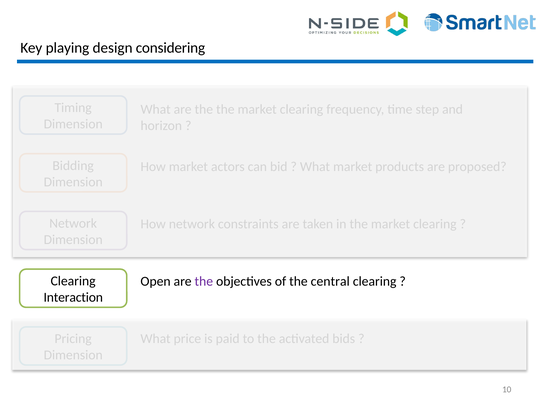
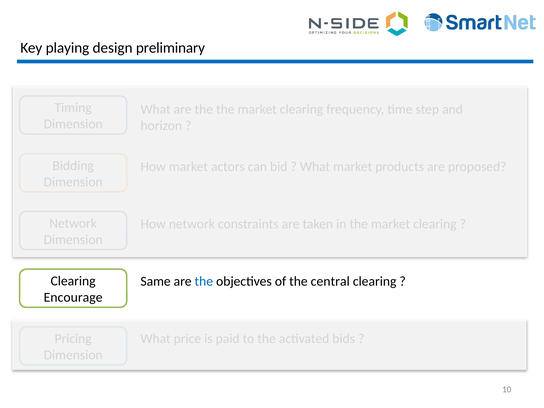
considering: considering -> preliminary
Open: Open -> Same
the at (204, 281) colour: purple -> blue
Interaction: Interaction -> Encourage
